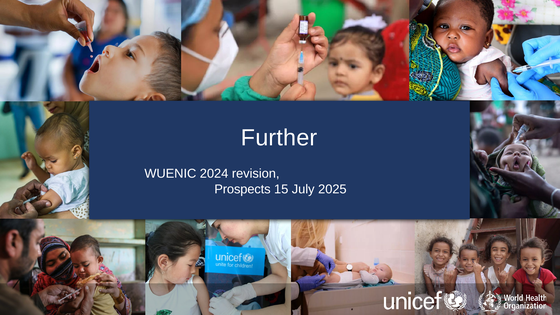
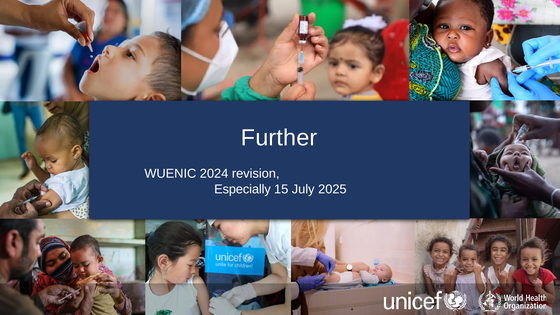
Prospects: Prospects -> Especially
